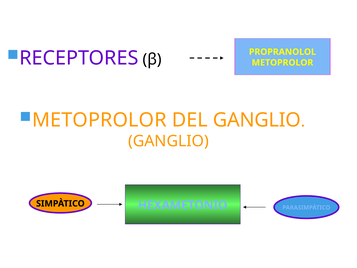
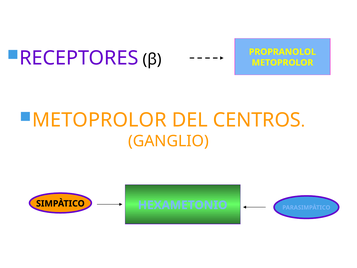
DEL GANGLIO: GANGLIO -> CENTROS
